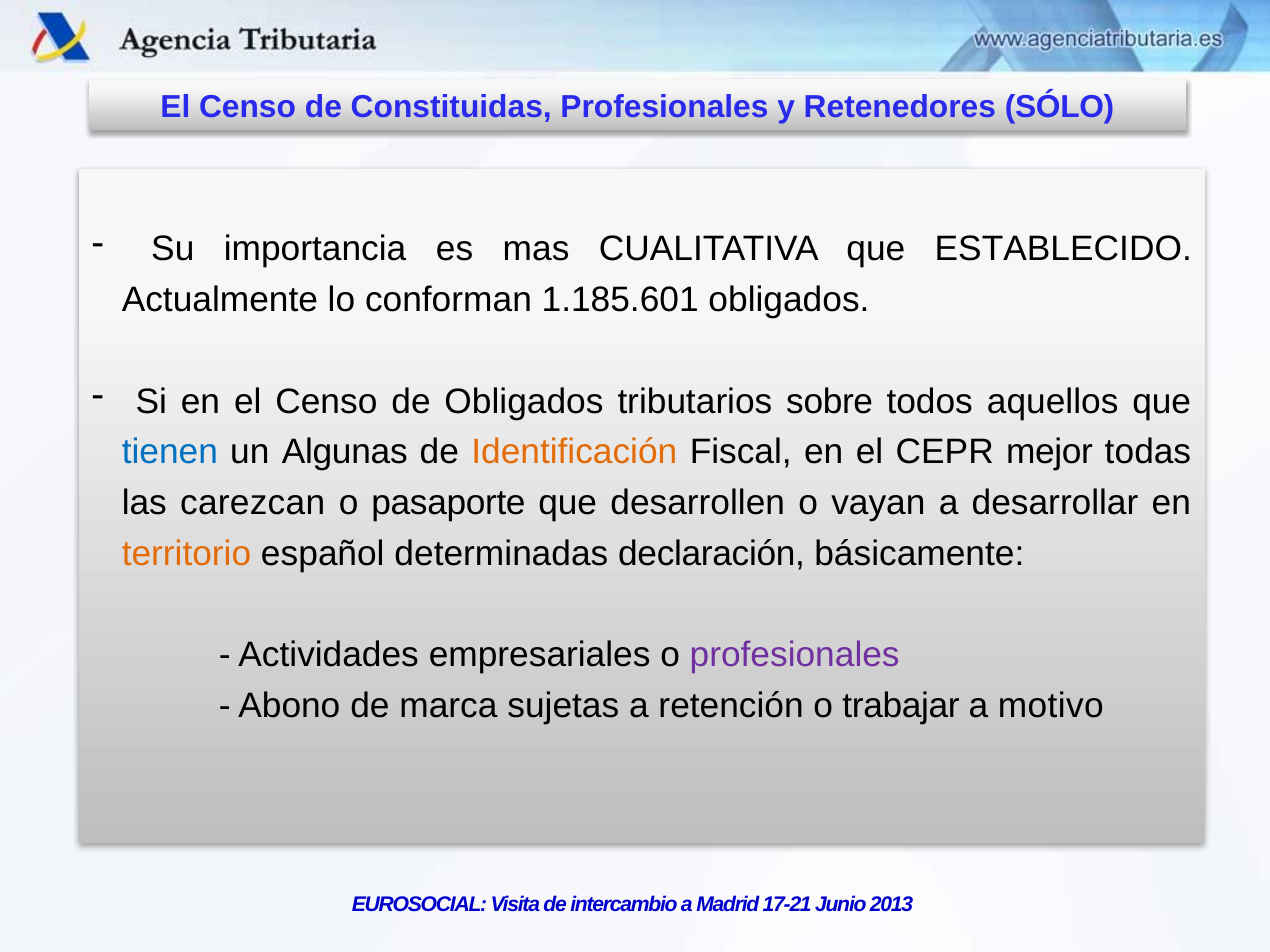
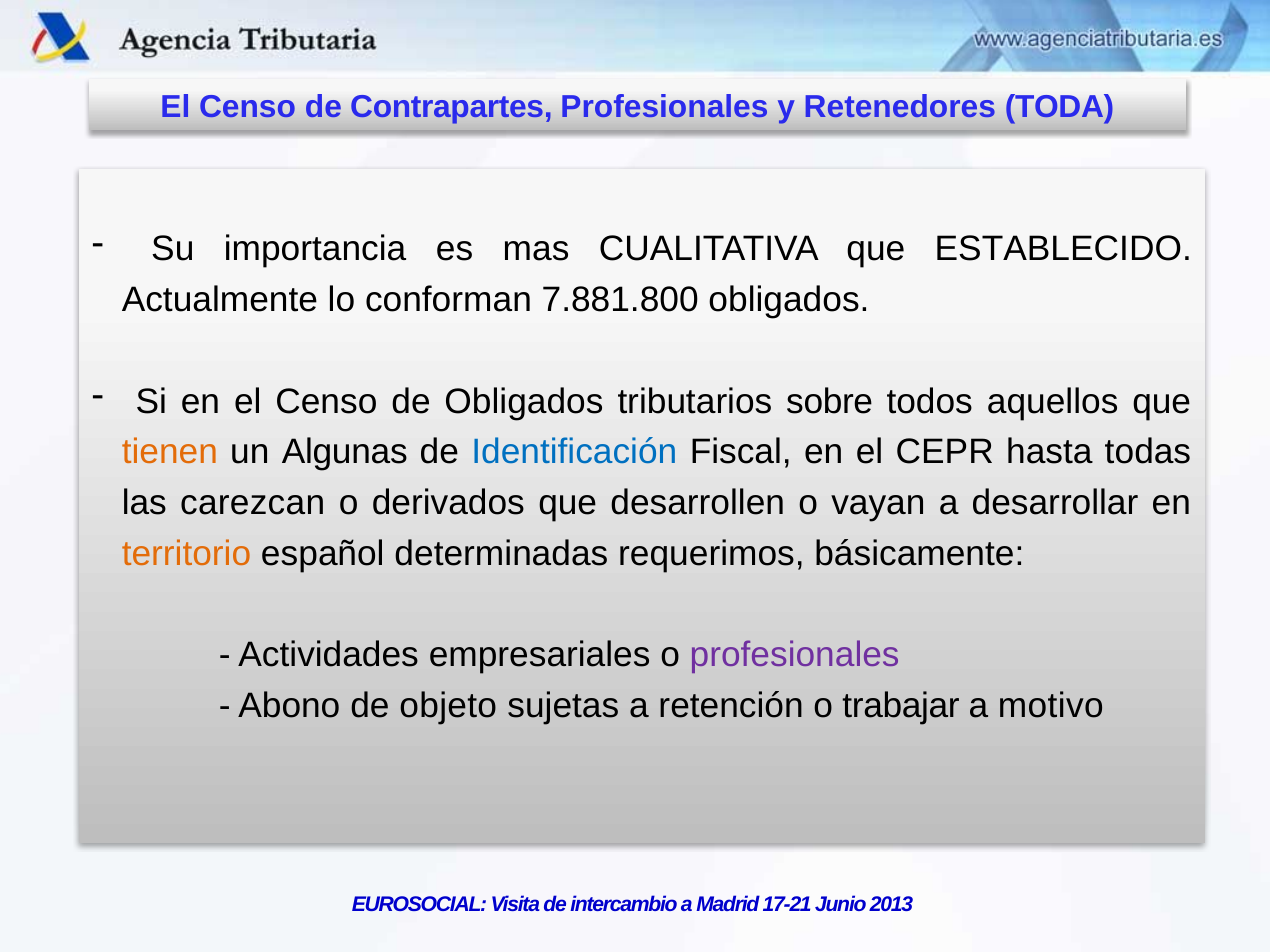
Constituidas: Constituidas -> Contrapartes
SÓLO: SÓLO -> TODA
1.185.601: 1.185.601 -> 7.881.800
tienen colour: blue -> orange
Identificación colour: orange -> blue
mejor: mejor -> hasta
pasaporte: pasaporte -> derivados
declaración: declaración -> requerimos
marca: marca -> objeto
